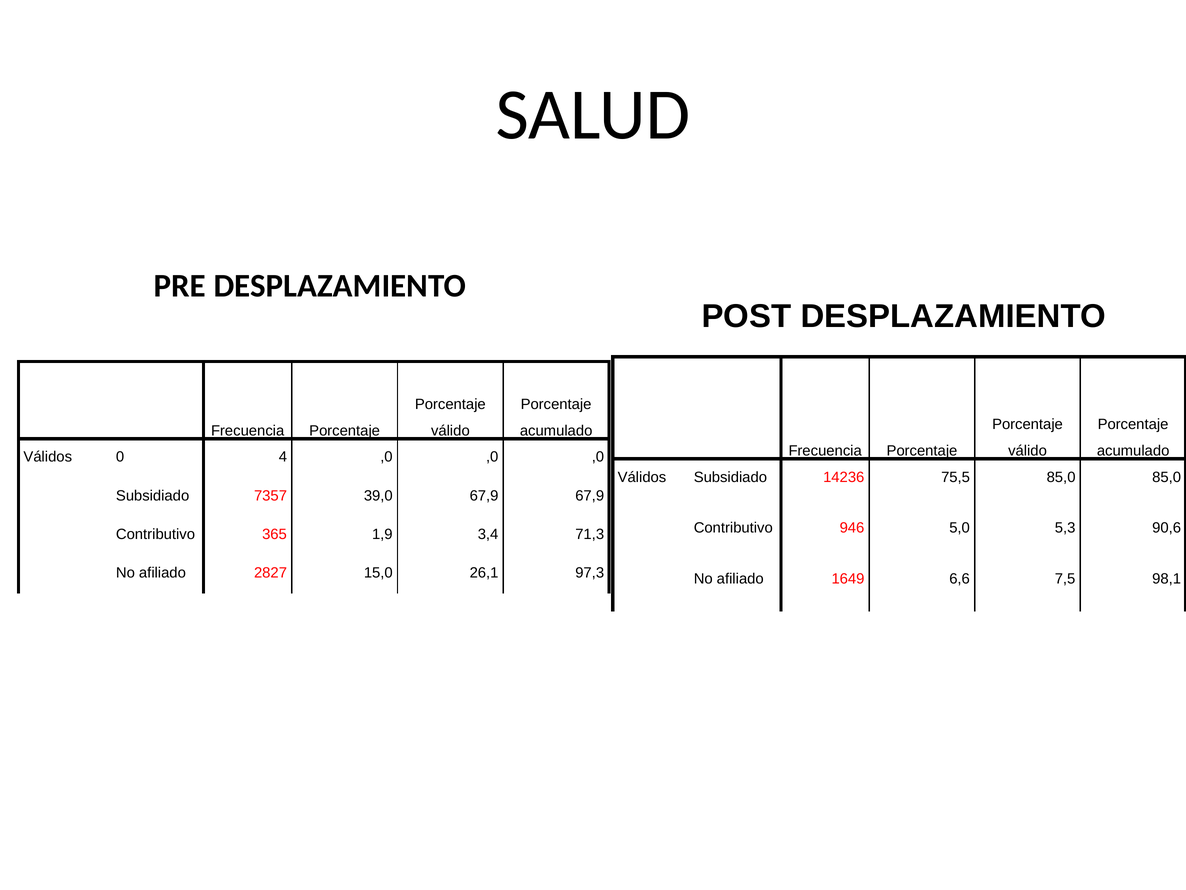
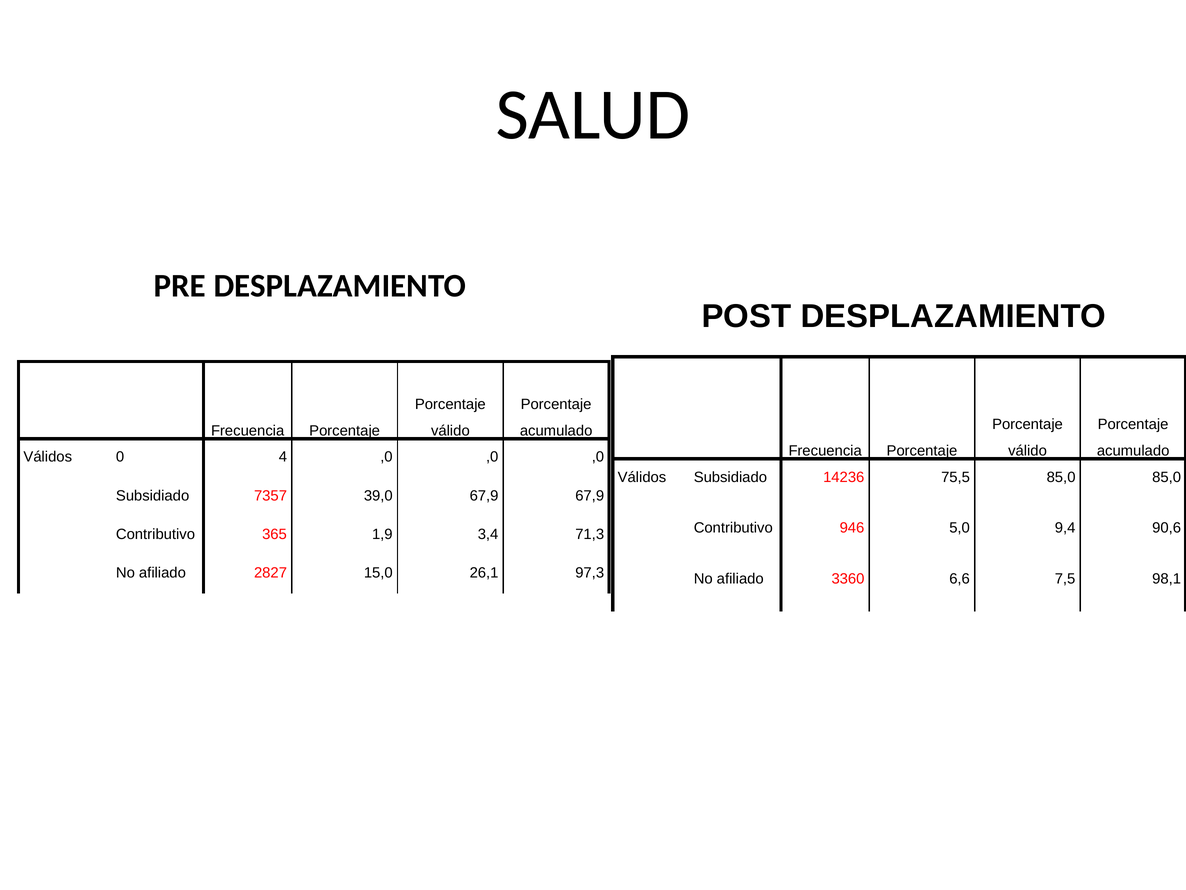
5,3: 5,3 -> 9,4
1649: 1649 -> 3360
